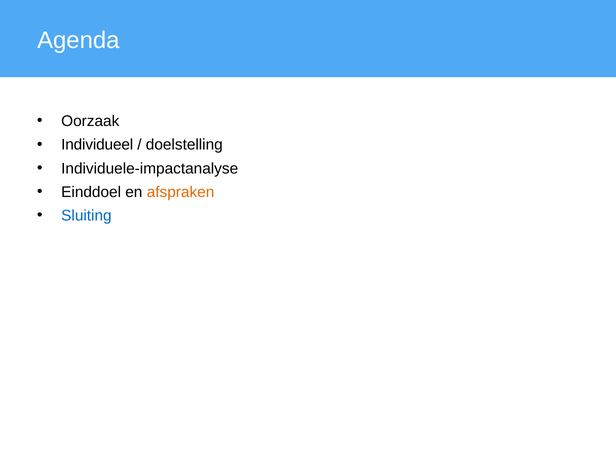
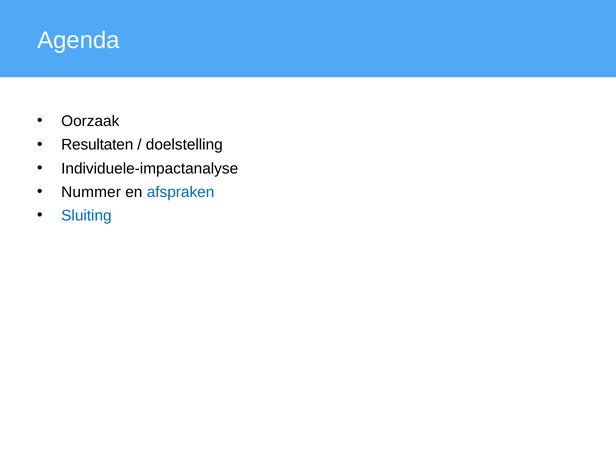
Individueel: Individueel -> Resultaten
Einddoel: Einddoel -> Nummer
afspraken colour: orange -> blue
